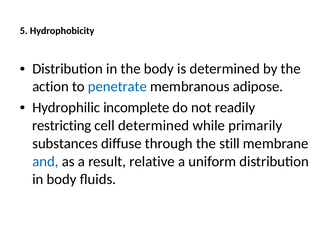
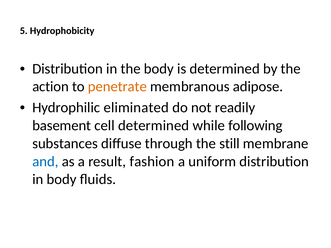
penetrate colour: blue -> orange
incomplete: incomplete -> eliminated
restricting: restricting -> basement
primarily: primarily -> following
relative: relative -> fashion
